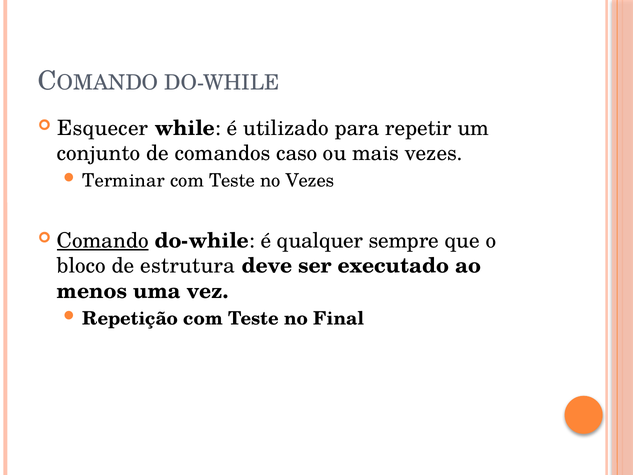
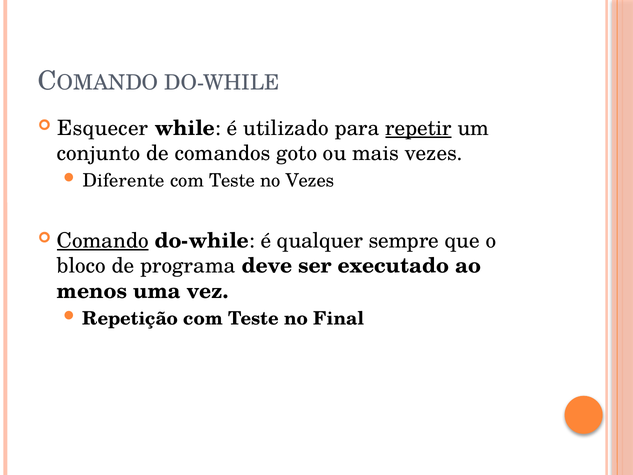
repetir underline: none -> present
caso: caso -> goto
Terminar: Terminar -> Diferente
estrutura: estrutura -> programa
